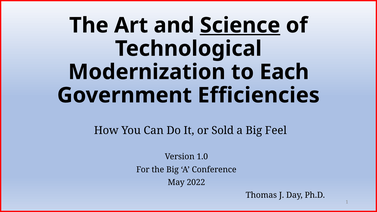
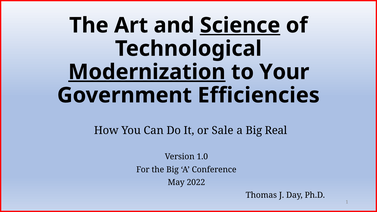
Modernization underline: none -> present
Each: Each -> Your
Sold: Sold -> Sale
Feel: Feel -> Real
